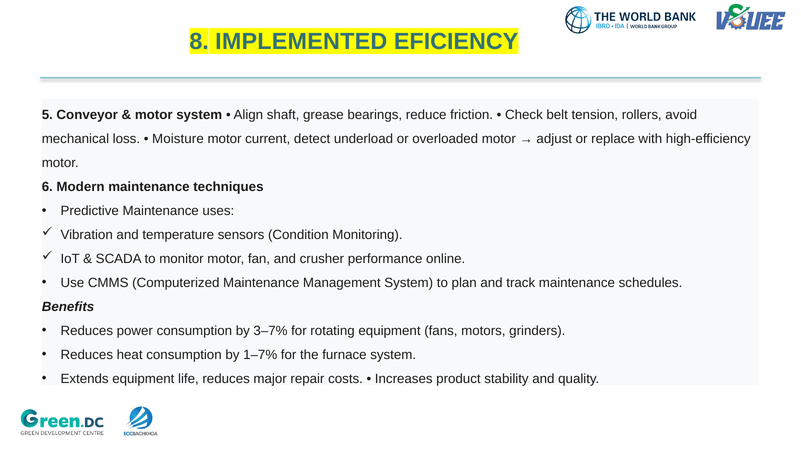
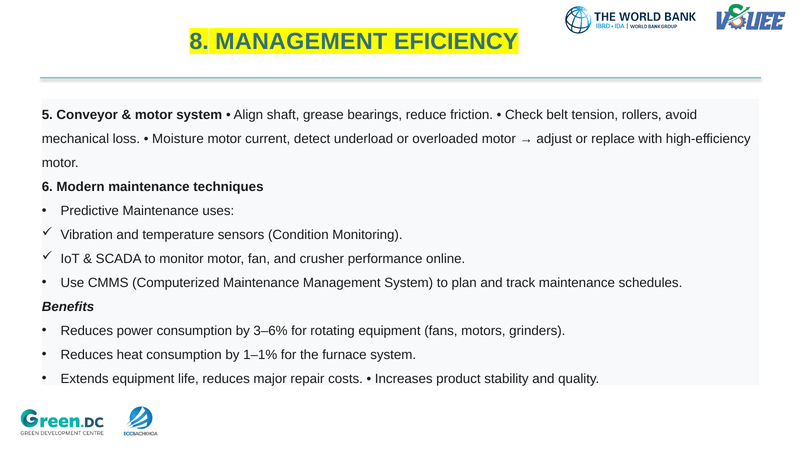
8 IMPLEMENTED: IMPLEMENTED -> MANAGEMENT
3–7%: 3–7% -> 3–6%
1–7%: 1–7% -> 1–1%
